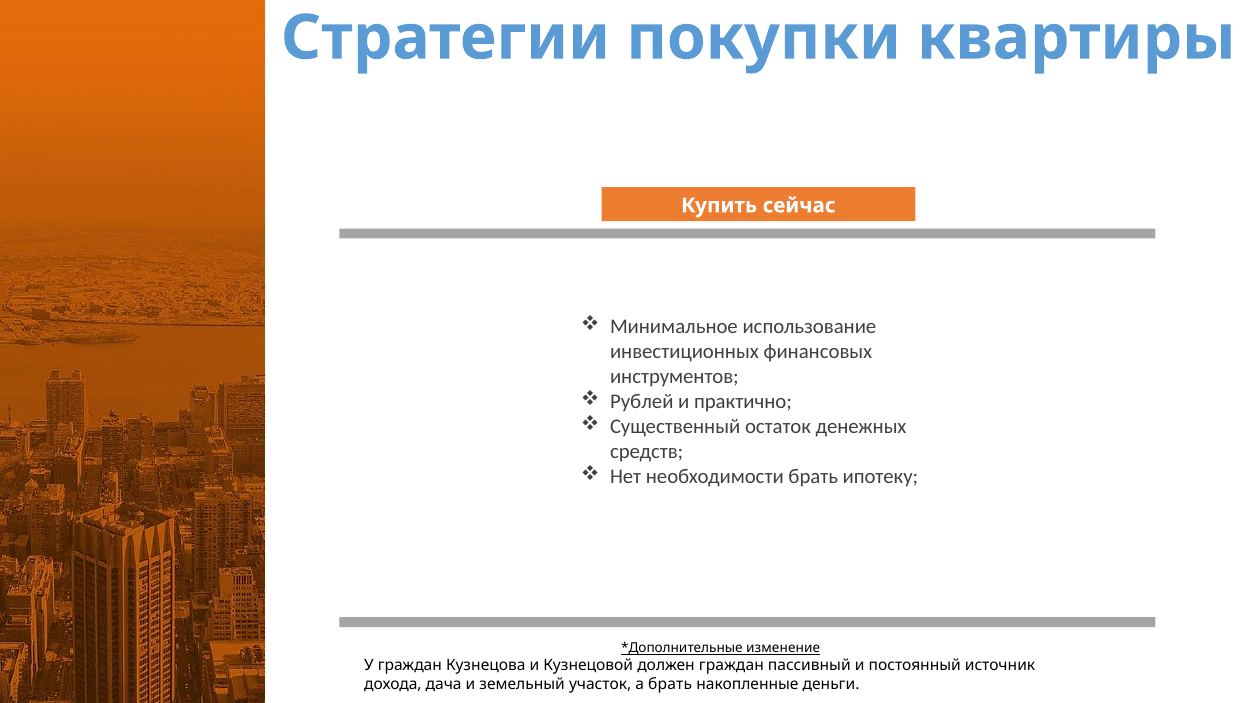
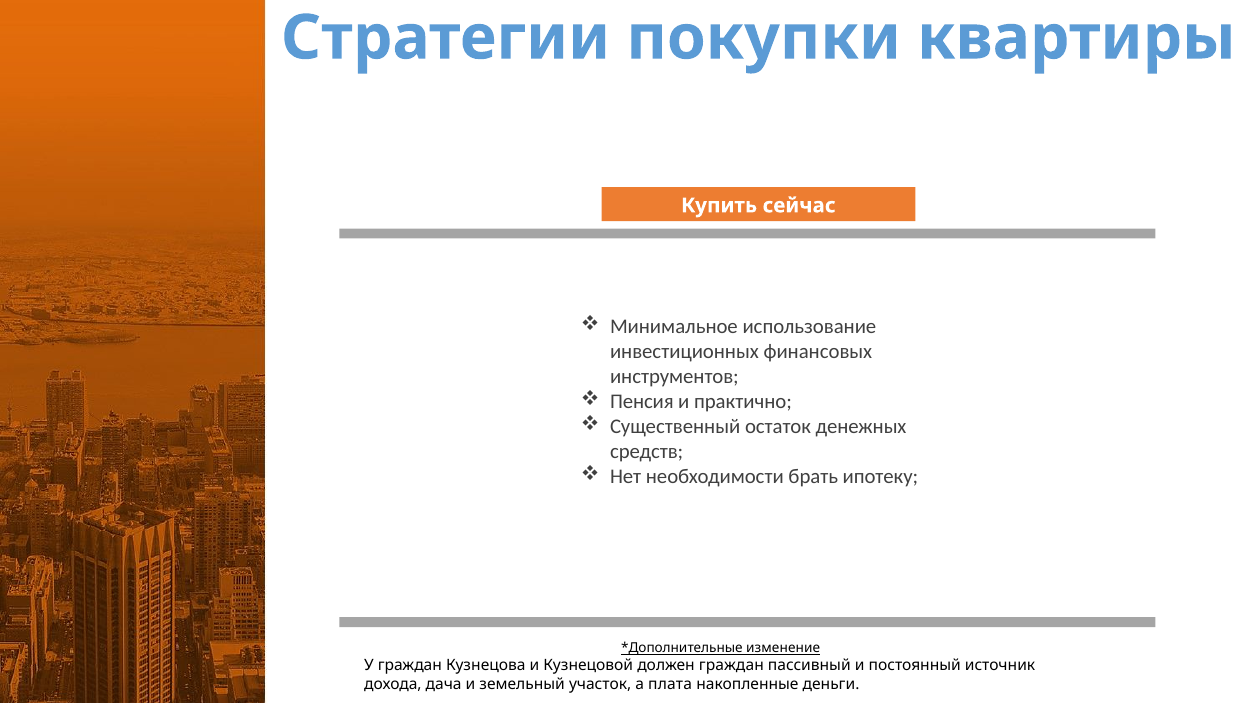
Рублей: Рублей -> Пенсия
а брать: брать -> плата
